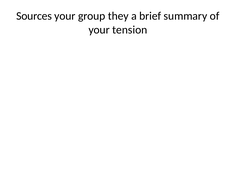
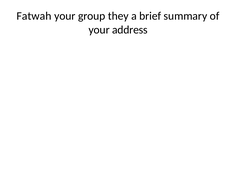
Sources: Sources -> Fatwah
tension: tension -> address
